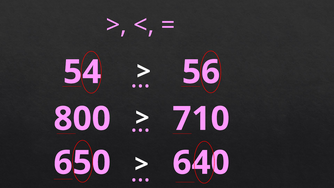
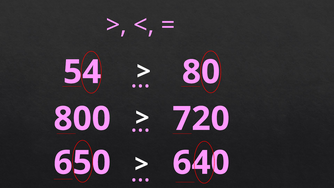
56: 56 -> 80
710: 710 -> 720
